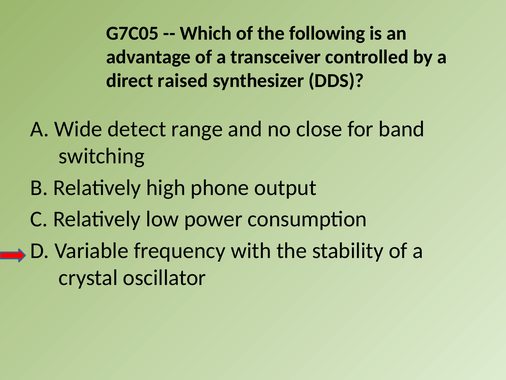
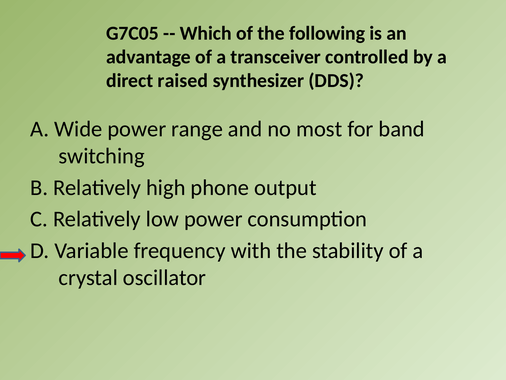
Wide detect: detect -> power
close: close -> most
